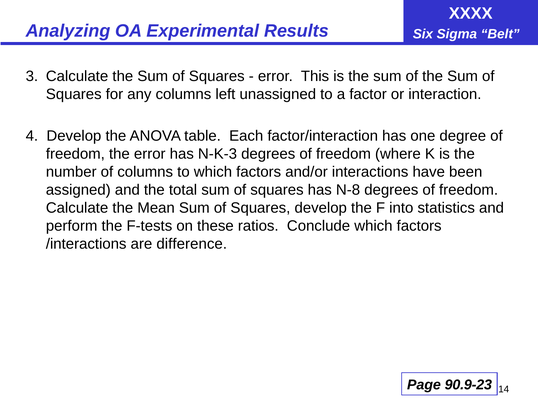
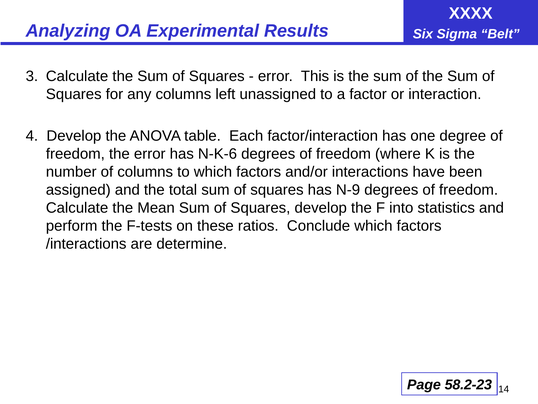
N-K-3: N-K-3 -> N-K-6
N-8: N-8 -> N-9
difference: difference -> determine
90.9-23: 90.9-23 -> 58.2-23
